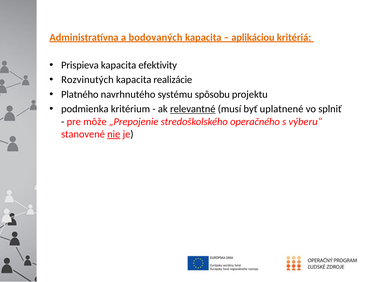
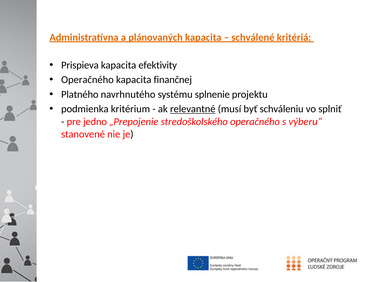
bodovaných: bodovaných -> plánovaných
aplikáciou: aplikáciou -> schválené
Rozvinutých at (87, 80): Rozvinutých -> Operačného
realizácie: realizácie -> finančnej
spôsobu: spôsobu -> splnenie
uplatnené: uplatnené -> schváleniu
môže: môže -> jedno
nie underline: present -> none
